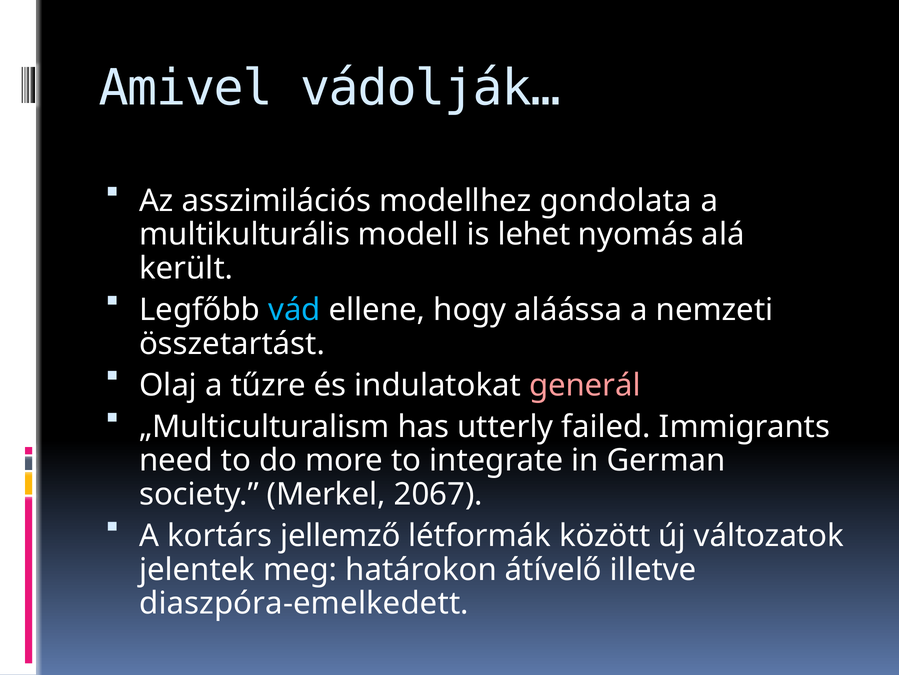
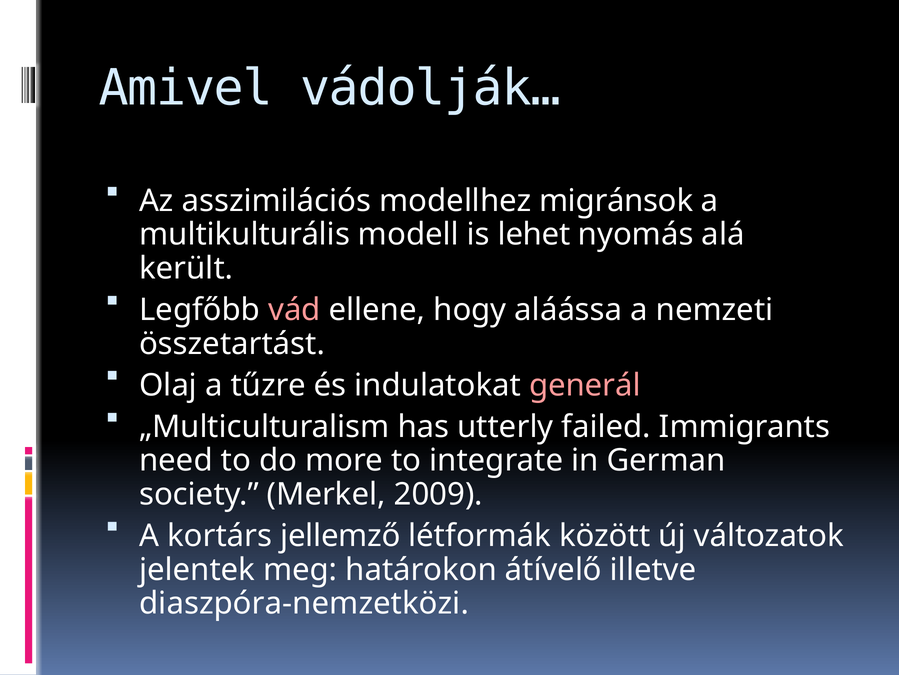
gondolata: gondolata -> migránsok
vád colour: light blue -> pink
2067: 2067 -> 2009
diaszpóra-emelkedett: diaszpóra-emelkedett -> diaszpóra-nemzetközi
